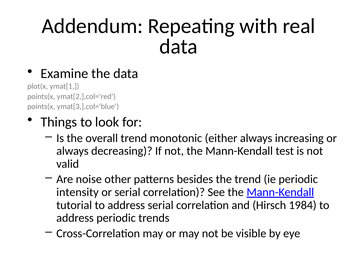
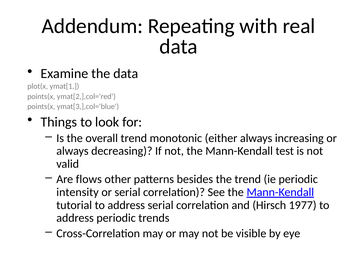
noise: noise -> flows
1984: 1984 -> 1977
